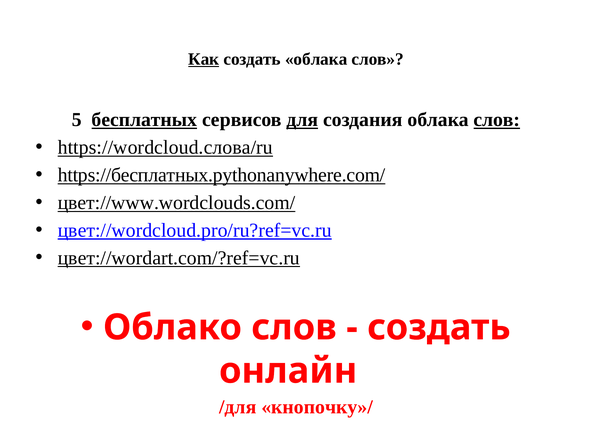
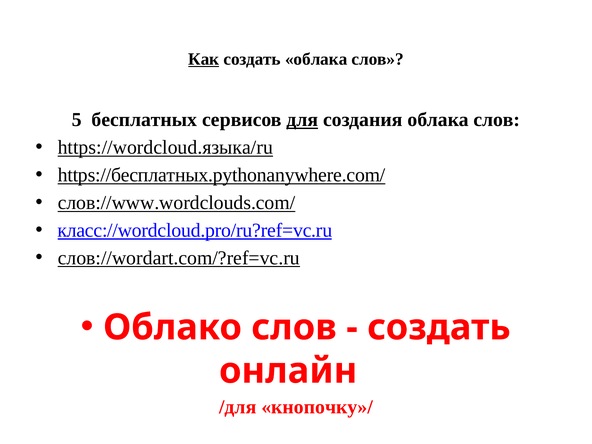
бесплатных underline: present -> none
слов at (497, 120) underline: present -> none
https://wordcloud.слова/ru: https://wordcloud.слова/ru -> https://wordcloud.языка/ru
цвет://www.wordclouds.com/: цвет://www.wordclouds.com/ -> слов://www.wordclouds.com/
цвет://wordcloud.pro/ru?ref=vc.ru: цвет://wordcloud.pro/ru?ref=vc.ru -> класс://wordcloud.pro/ru?ref=vc.ru
цвет://wordart.com/?ref=vc.ru: цвет://wordart.com/?ref=vc.ru -> слов://wordart.com/?ref=vc.ru
